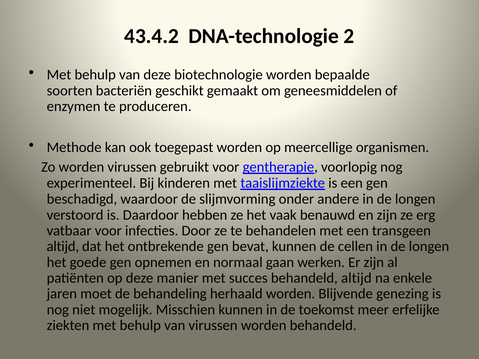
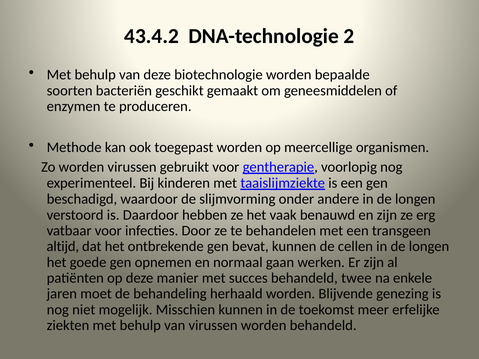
behandeld altijd: altijd -> twee
